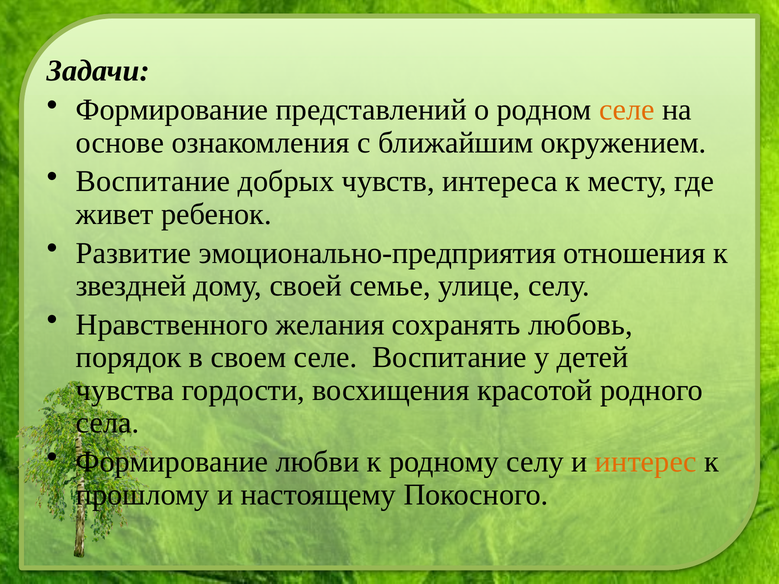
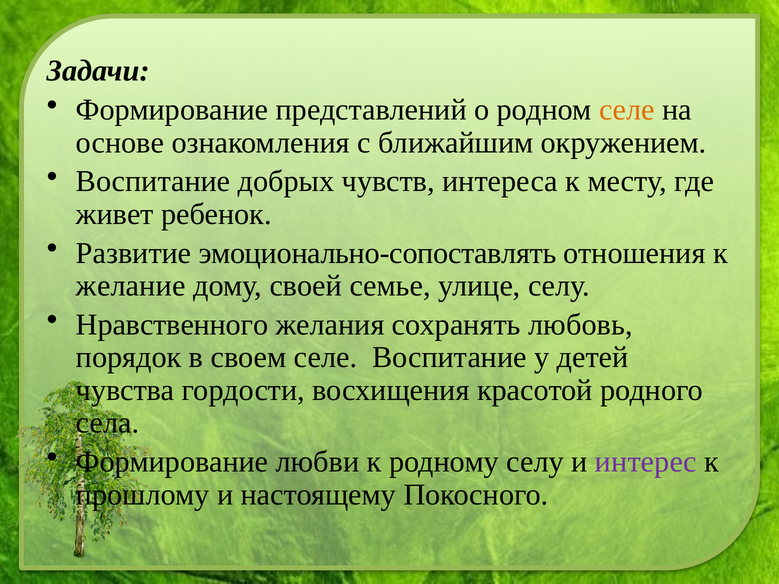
эмоционально-предприятия: эмоционально-предприятия -> эмоционально-сопоставлять
звездней: звездней -> желание
интерес colour: orange -> purple
